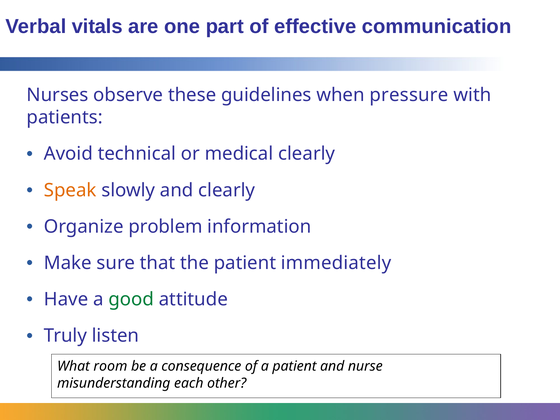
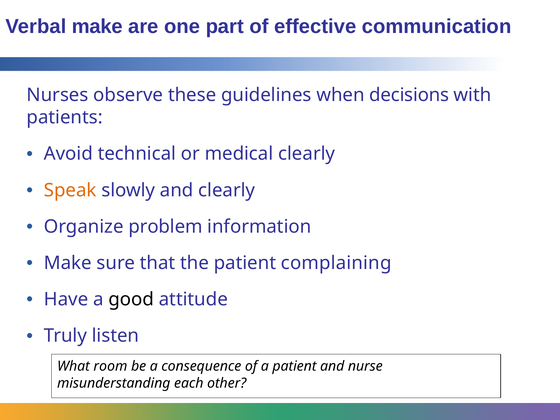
Verbal vitals: vitals -> make
pressure: pressure -> decisions
immediately: immediately -> complaining
good colour: green -> black
